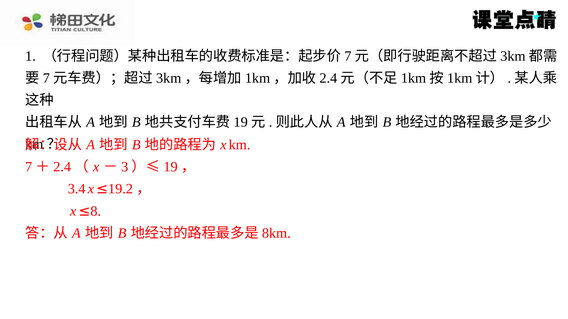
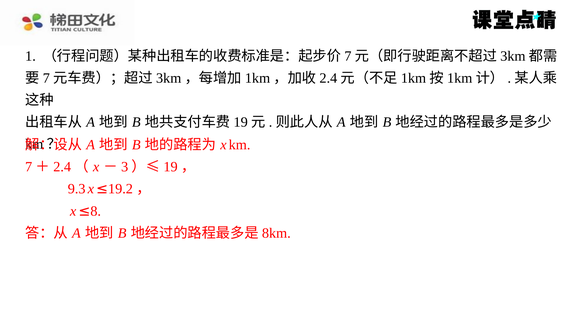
3.4: 3.4 -> 9.3
